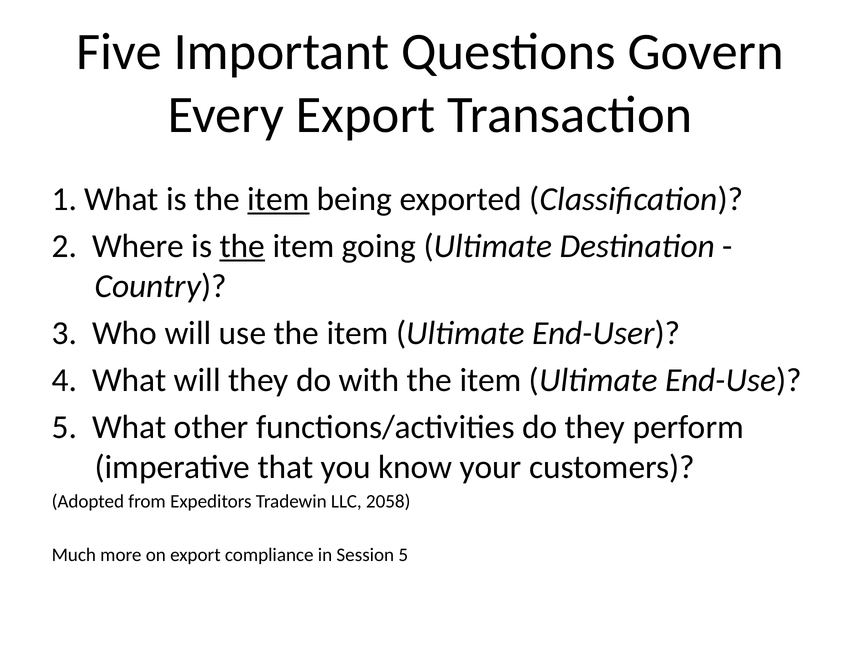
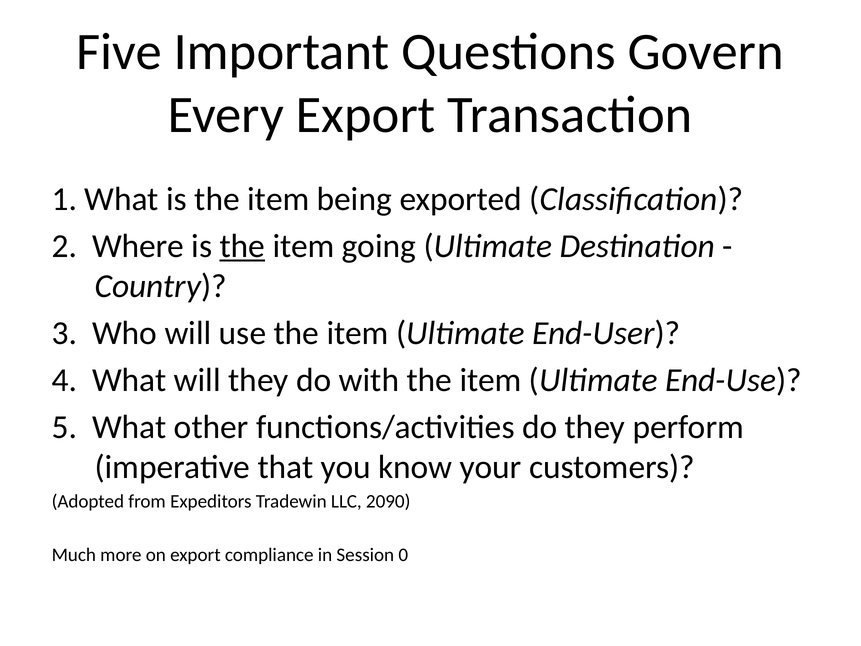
item at (278, 199) underline: present -> none
2058: 2058 -> 2090
Session 5: 5 -> 0
